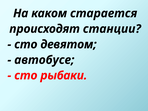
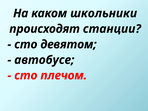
старается: старается -> школьники
рыбаки: рыбаки -> плечом
